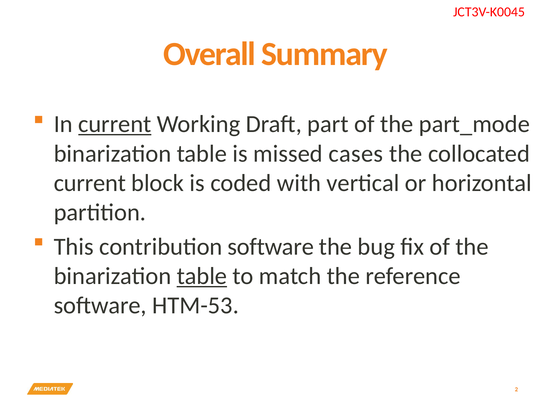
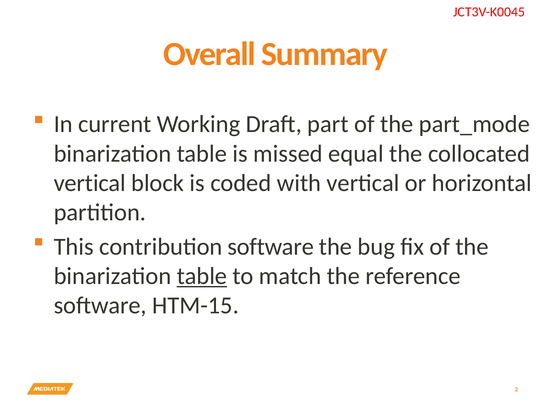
current at (115, 124) underline: present -> none
cases: cases -> equal
current at (90, 183): current -> vertical
HTM-53: HTM-53 -> HTM-15
